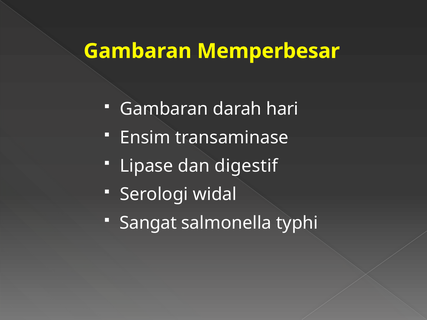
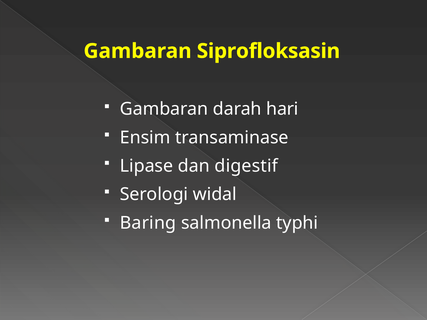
Memperbesar: Memperbesar -> Siprofloksasin
Sangat: Sangat -> Baring
